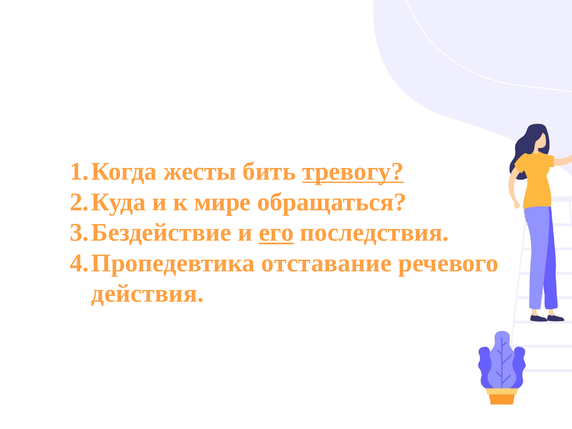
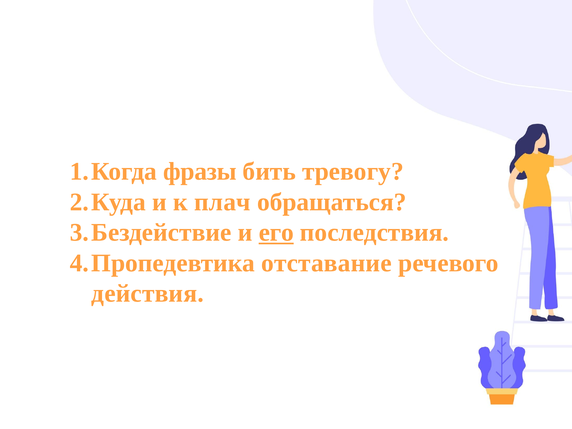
жесты: жесты -> фразы
тревогу underline: present -> none
мире: мире -> плач
